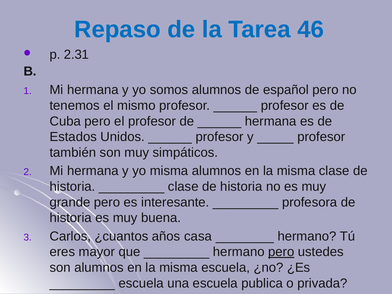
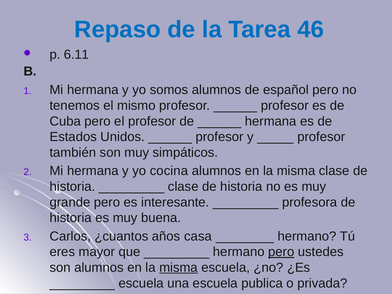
2.31: 2.31 -> 6.11
yo misma: misma -> cocina
misma at (179, 268) underline: none -> present
